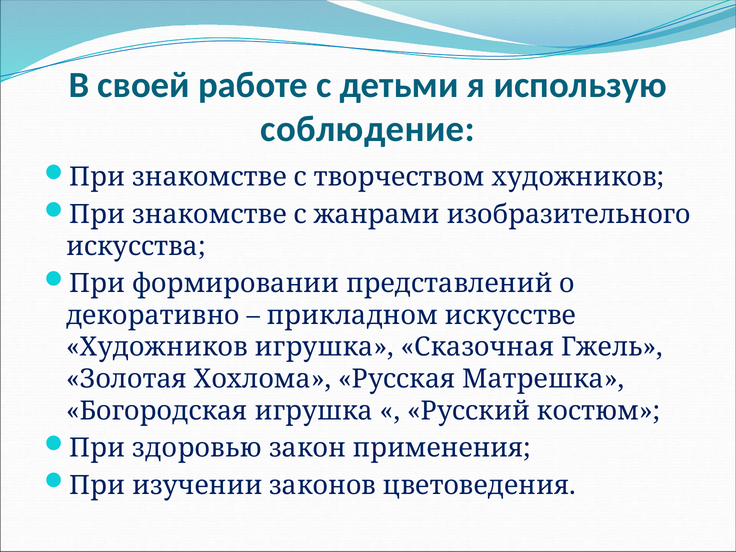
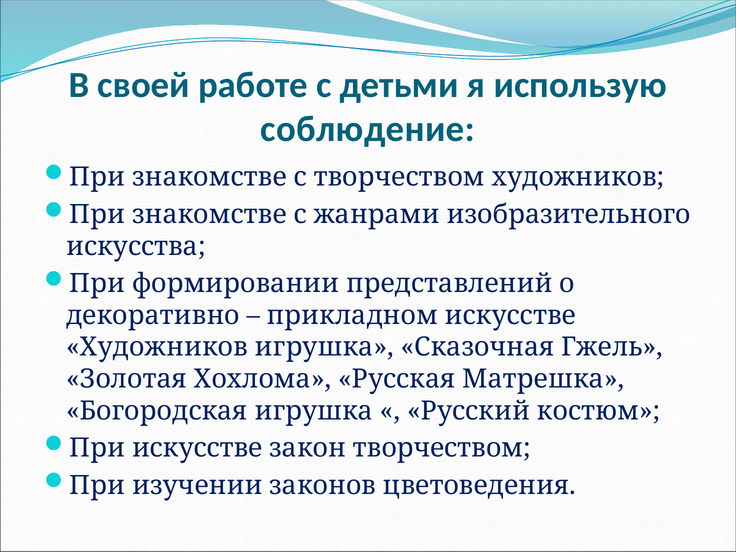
При здоровью: здоровью -> искусстве
закон применения: применения -> творчеством
